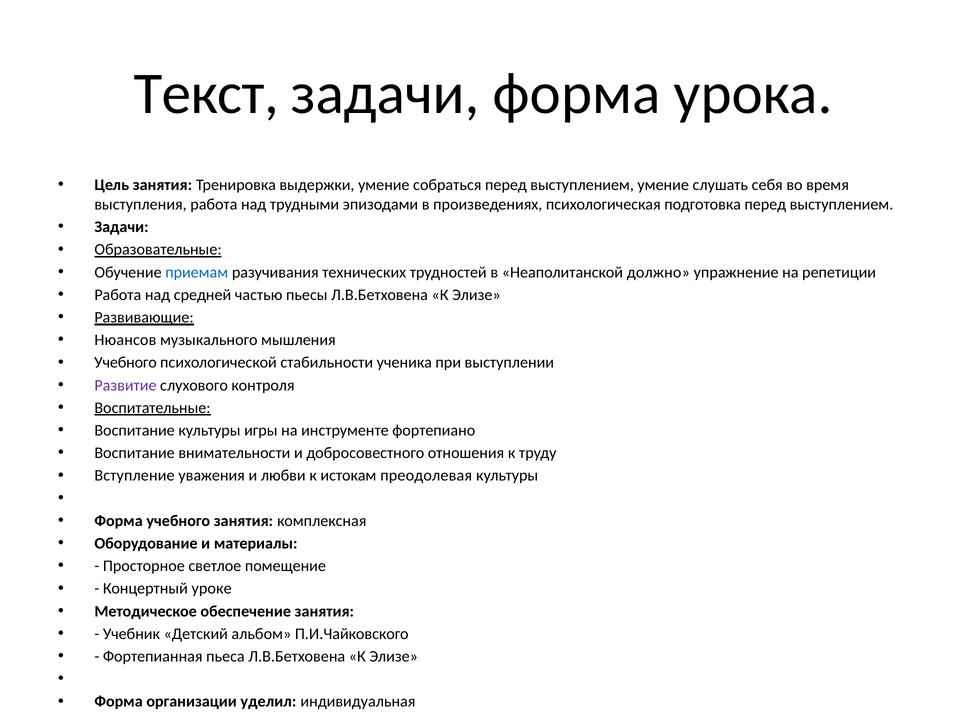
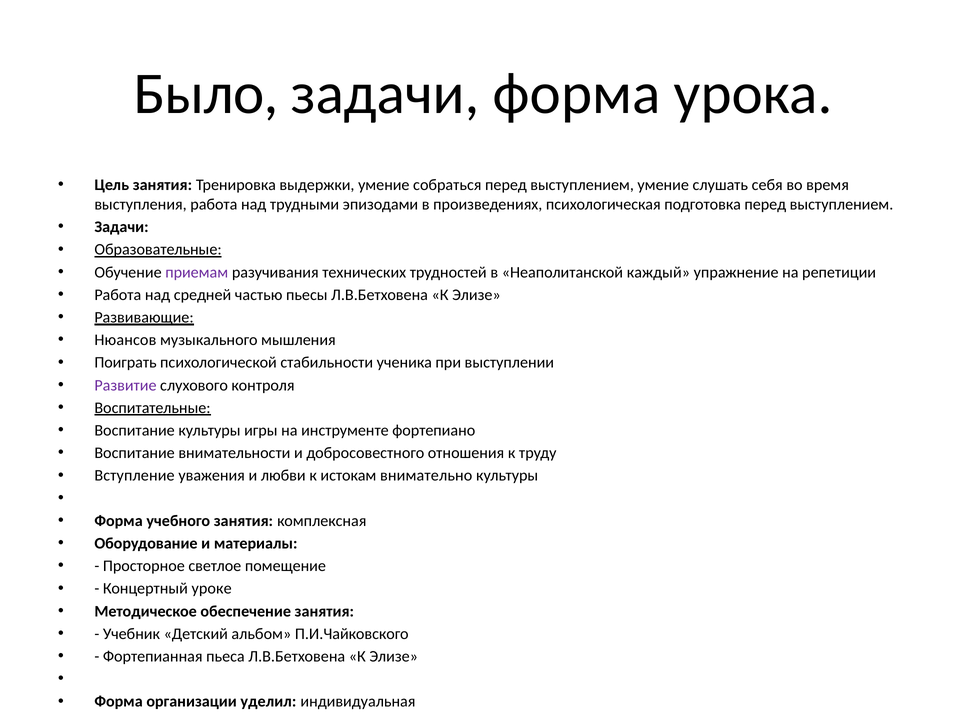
Текст: Текст -> Было
приемам colour: blue -> purple
должно: должно -> каждый
Учебного at (126, 363): Учебного -> Поиграть
преодолевая: преодолевая -> внимательно
